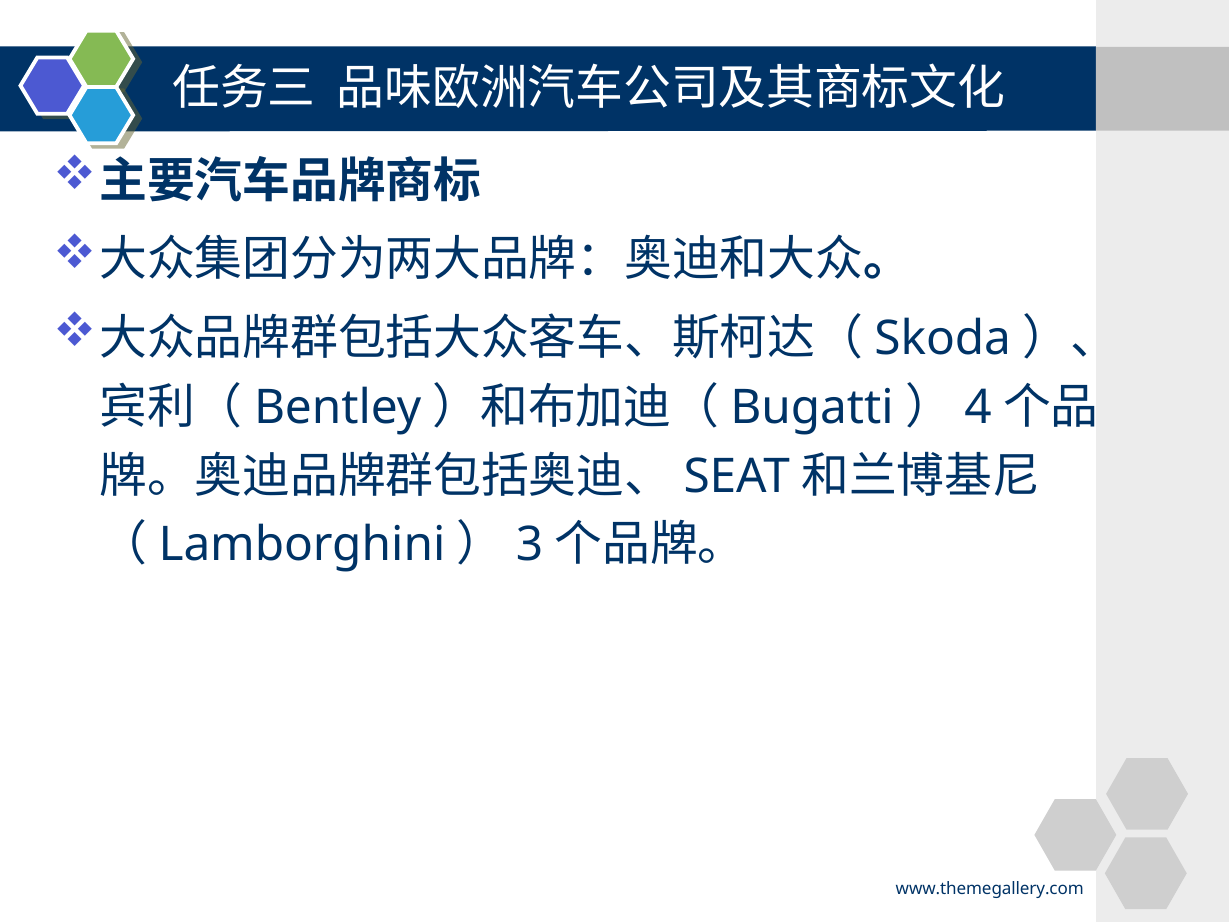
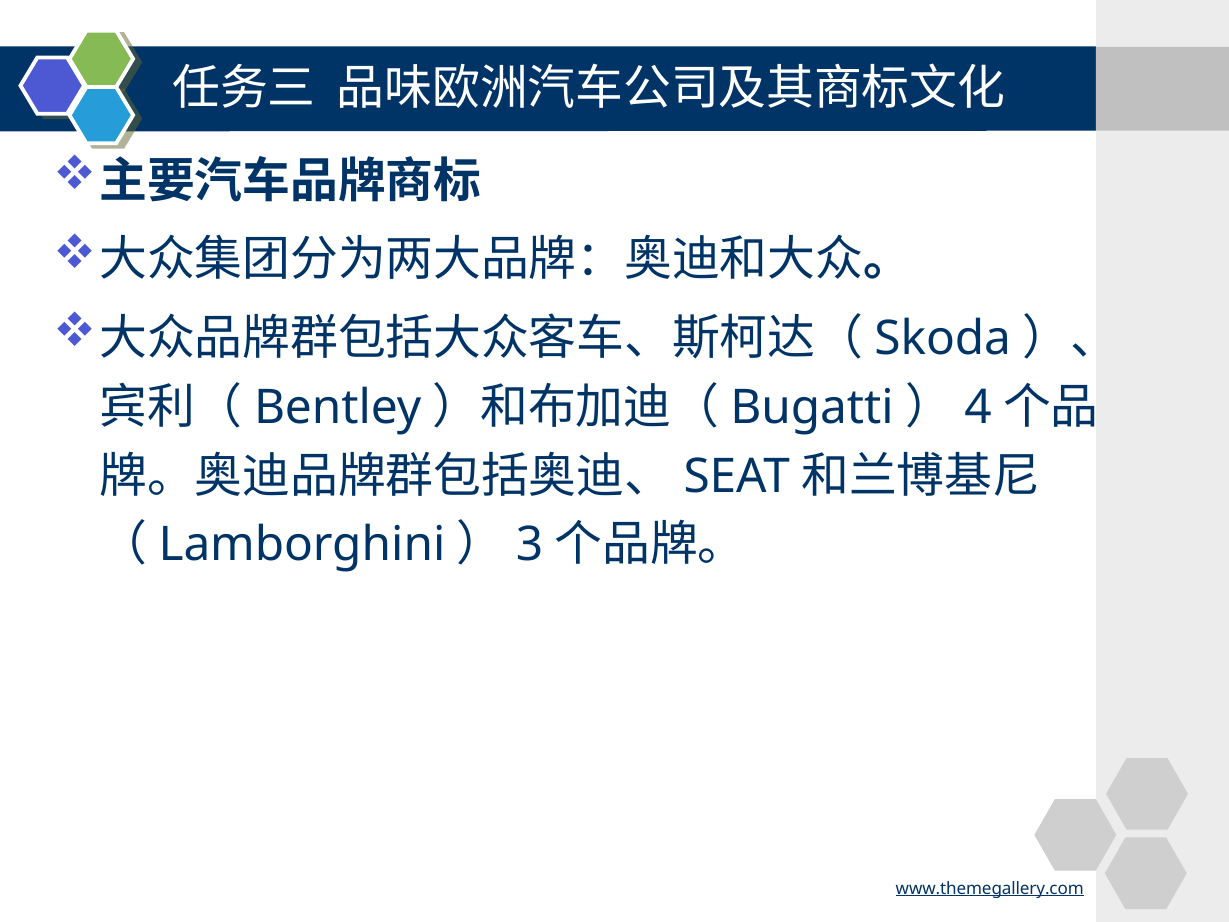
www.themegallery.com underline: none -> present
